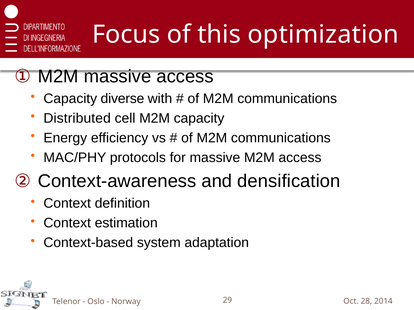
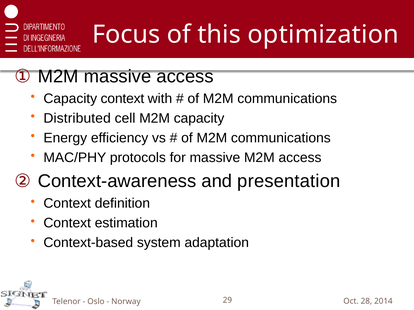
Capacity diverse: diverse -> context
densification: densification -> presentation
